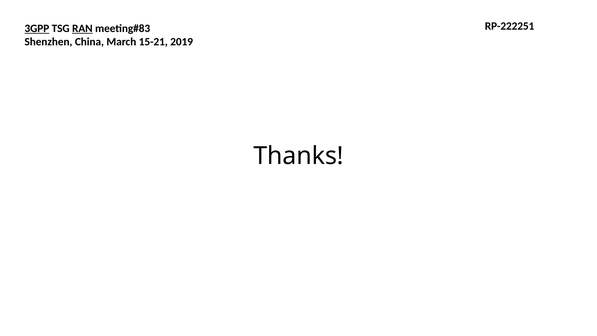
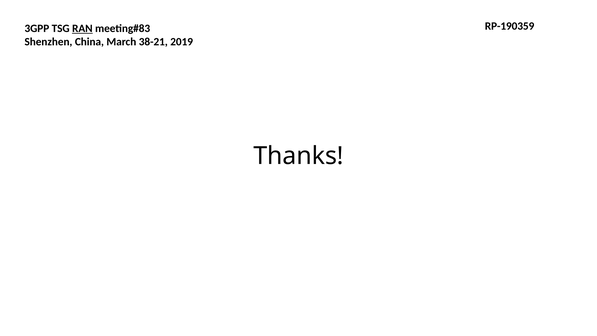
RP-222251: RP-222251 -> RP-190359
3GPP underline: present -> none
15-21: 15-21 -> 38-21
